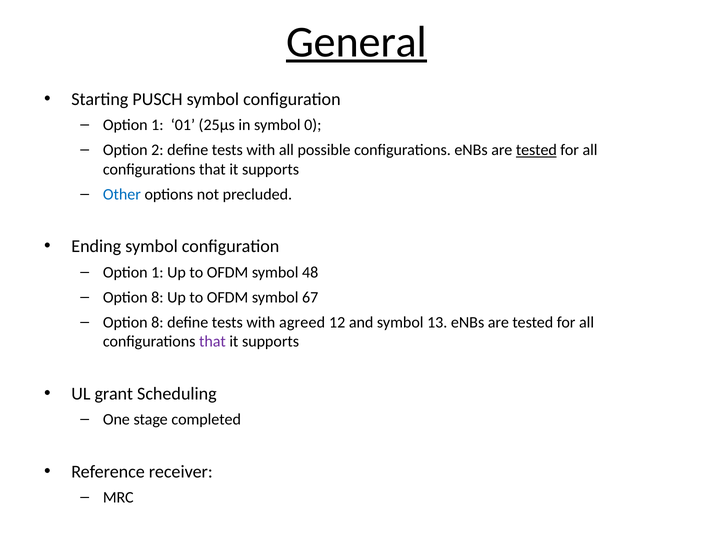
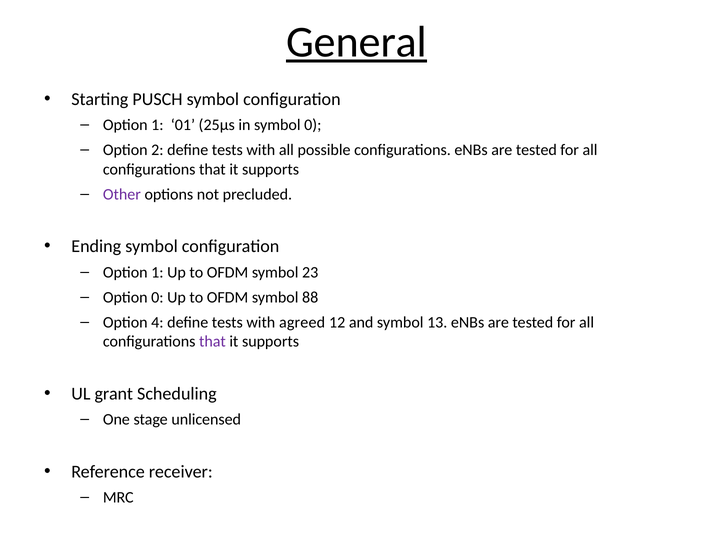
tested at (536, 150) underline: present -> none
Other colour: blue -> purple
48: 48 -> 23
8 at (157, 297): 8 -> 0
67: 67 -> 88
8 at (157, 322): 8 -> 4
completed: completed -> unlicensed
